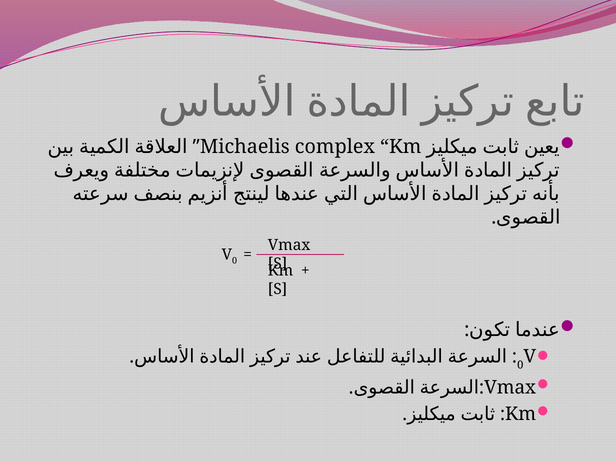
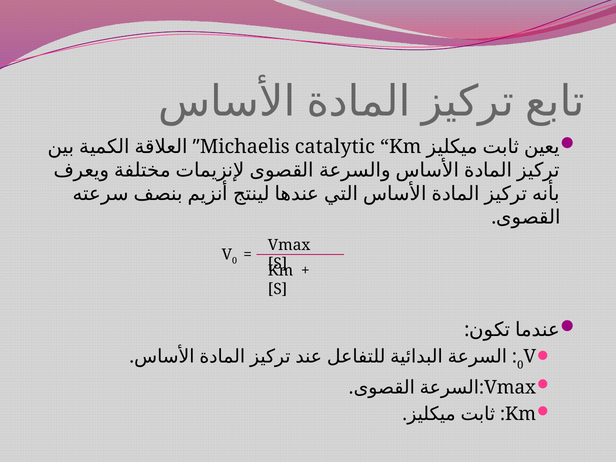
complex: complex -> catalytic
